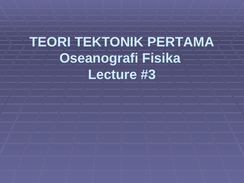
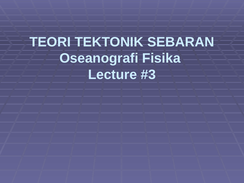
PERTAMA: PERTAMA -> SEBARAN
